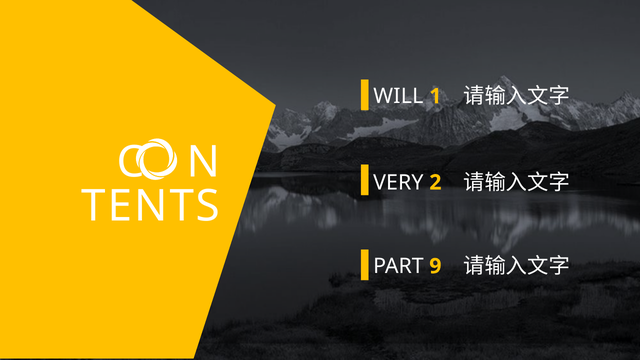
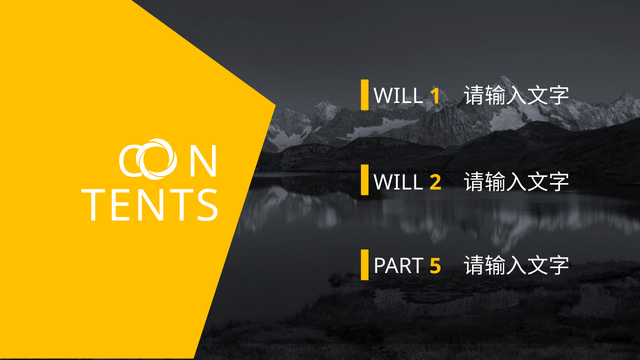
VERY at (398, 182): VERY -> WILL
9: 9 -> 5
